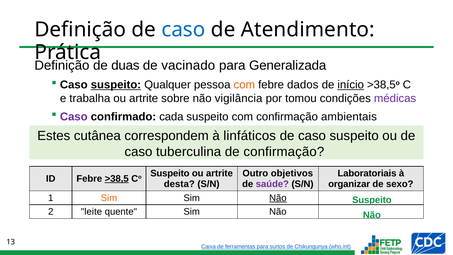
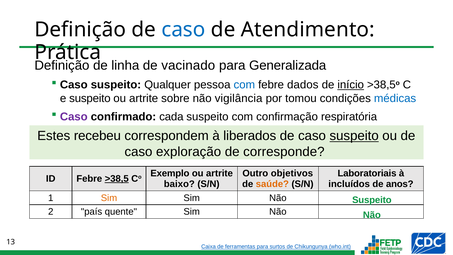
duas: duas -> linha
suspeito at (116, 85) underline: present -> none
com at (244, 85) colour: orange -> blue
e trabalha: trabalha -> suspeito
médicas colour: purple -> blue
ambientais: ambientais -> respiratória
cutânea: cutânea -> recebeu
linfáticos: linfáticos -> liberados
suspeito at (354, 136) underline: none -> present
tuberculina: tuberculina -> exploração
de confirmação: confirmação -> corresponde
Suspeito at (170, 173): Suspeito -> Exemplo
desta: desta -> baixo
saúde colour: purple -> orange
organizar: organizar -> incluídos
sexo: sexo -> anos
Não at (278, 198) underline: present -> none
leite: leite -> país
